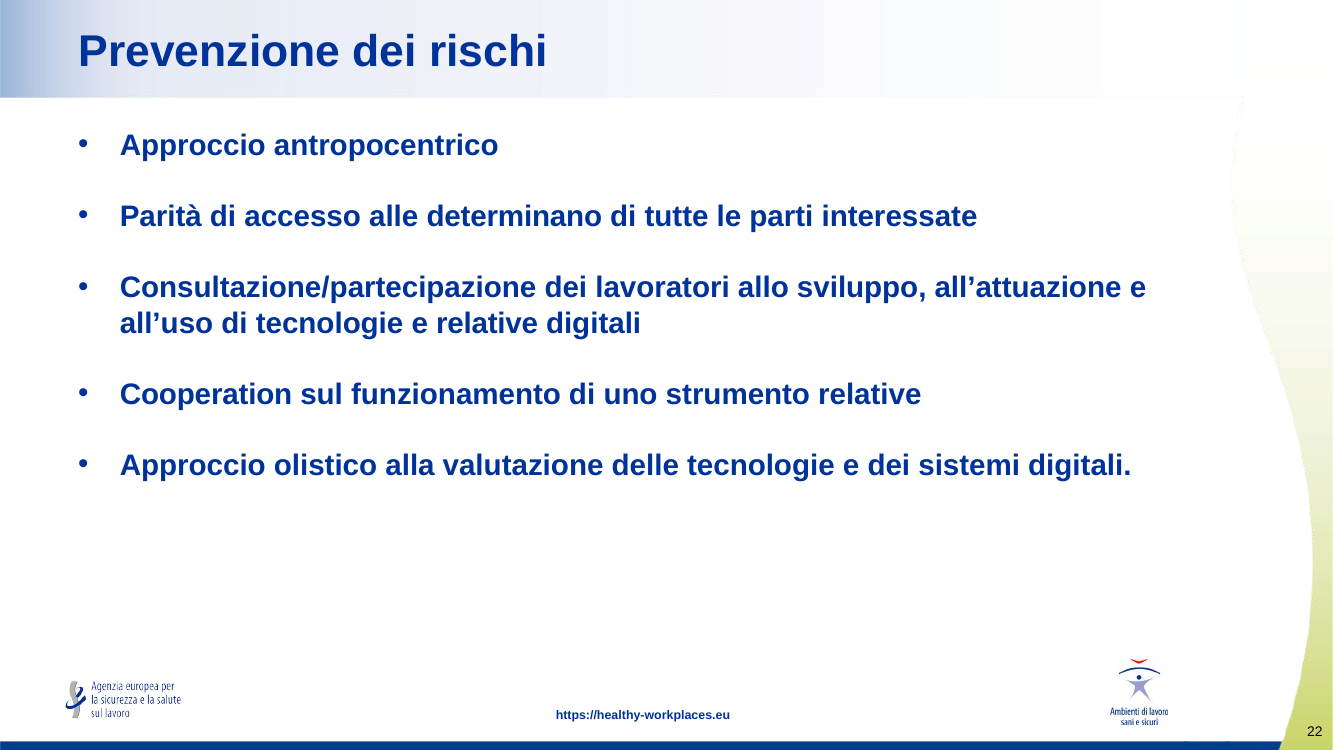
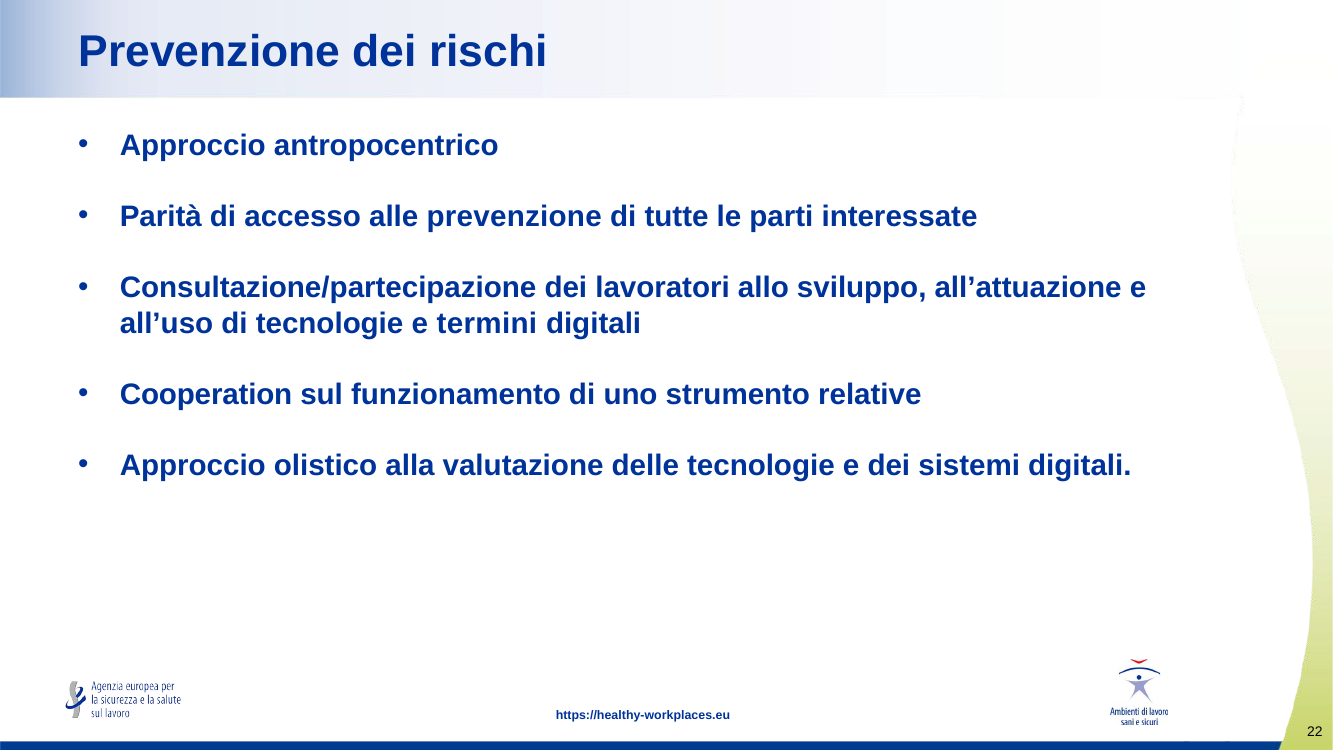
alle determinano: determinano -> prevenzione
e relative: relative -> termini
